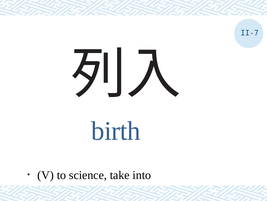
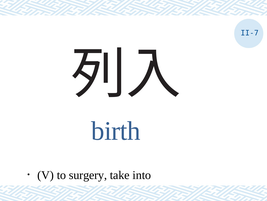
science: science -> surgery
